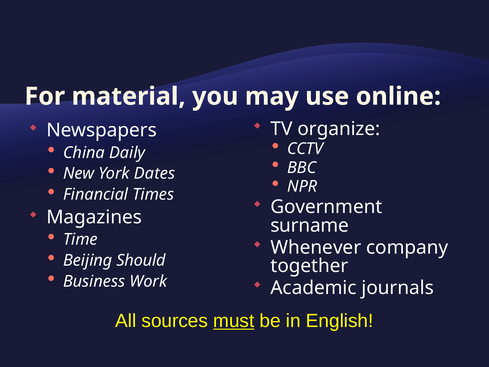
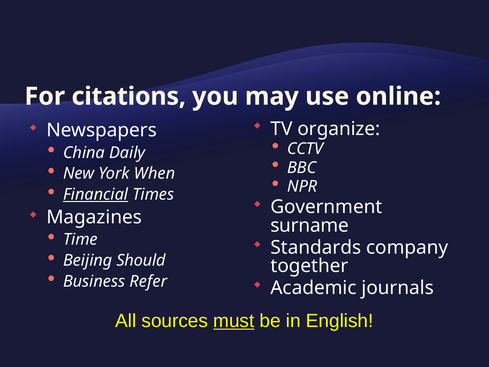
material: material -> citations
Dates: Dates -> When
Financial underline: none -> present
Whenever: Whenever -> Standards
Work: Work -> Refer
